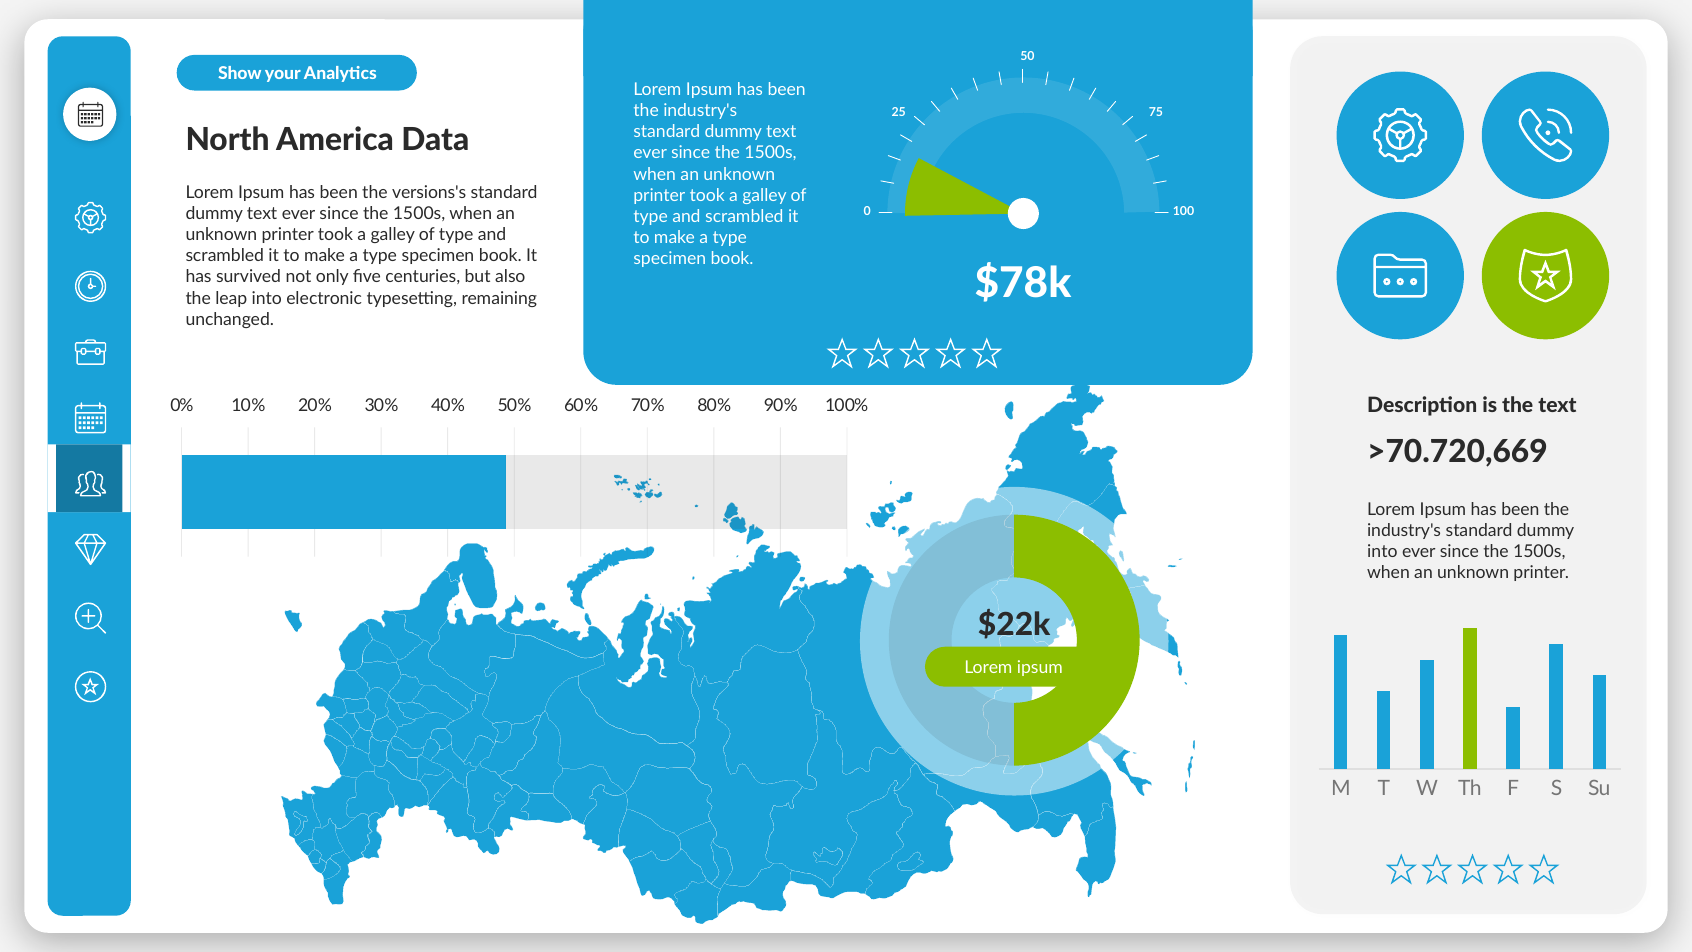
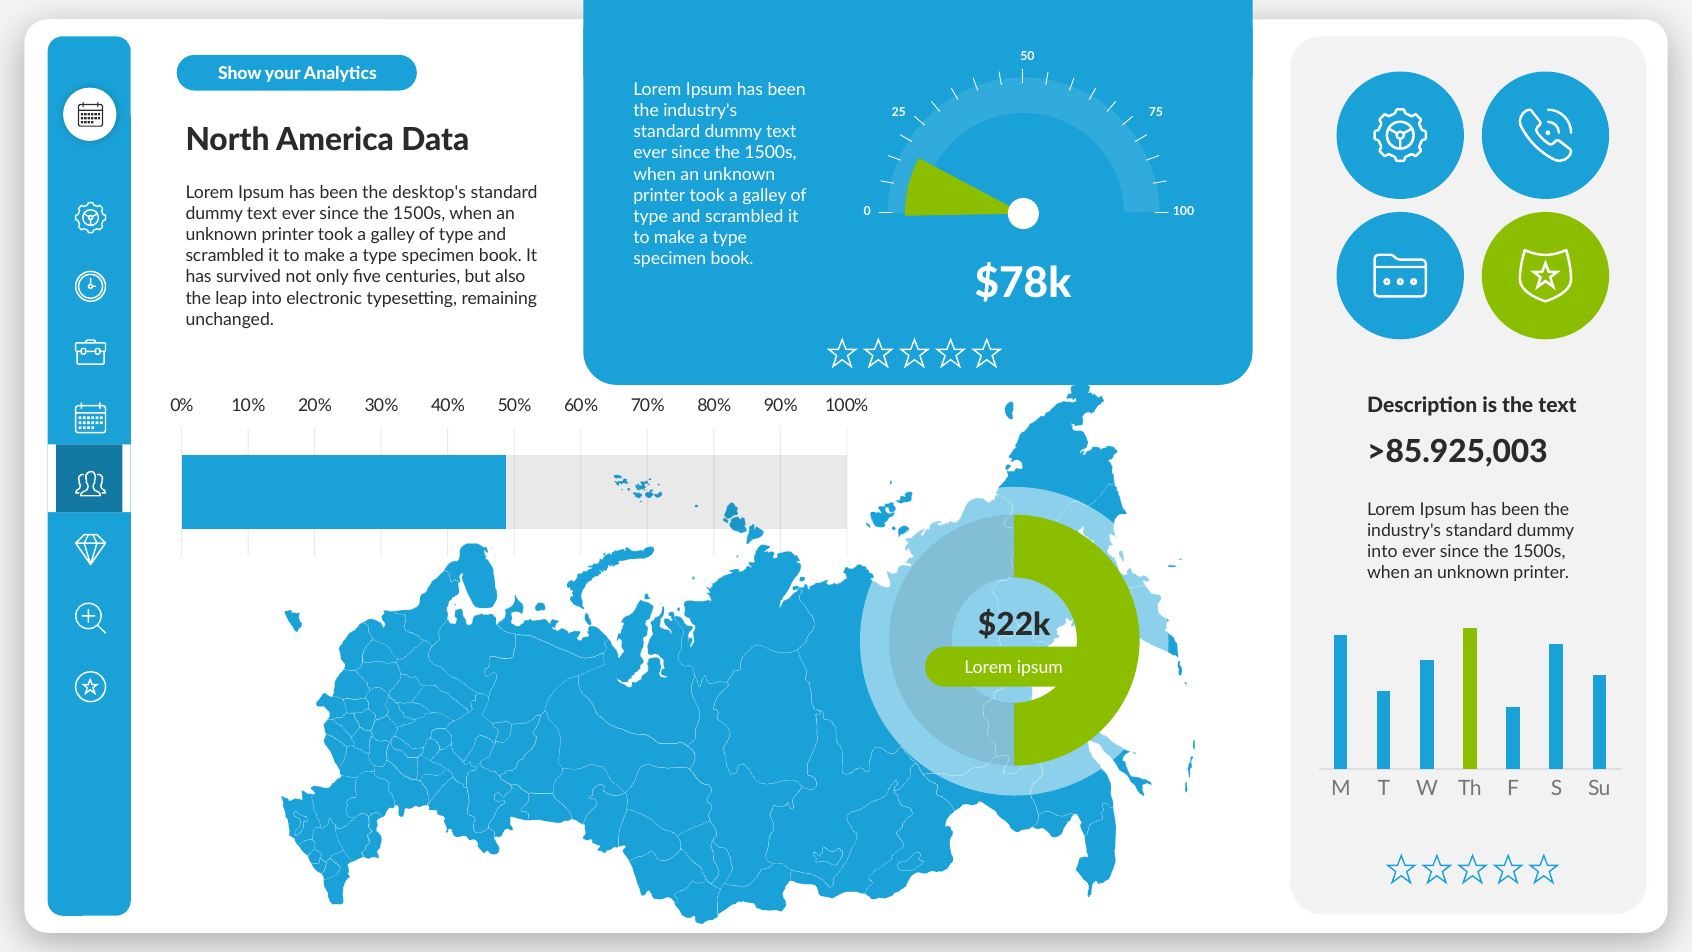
versions's: versions's -> desktop's
>70.720,669: >70.720,669 -> >85.925,003
